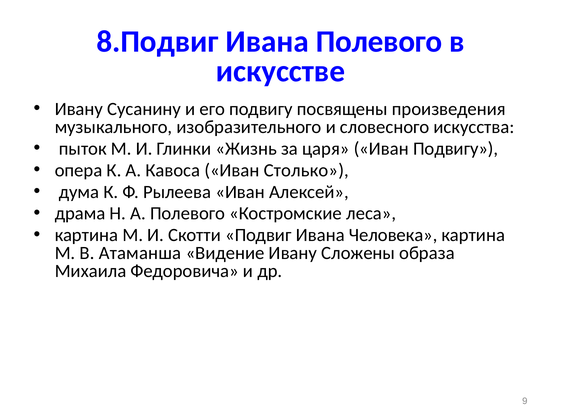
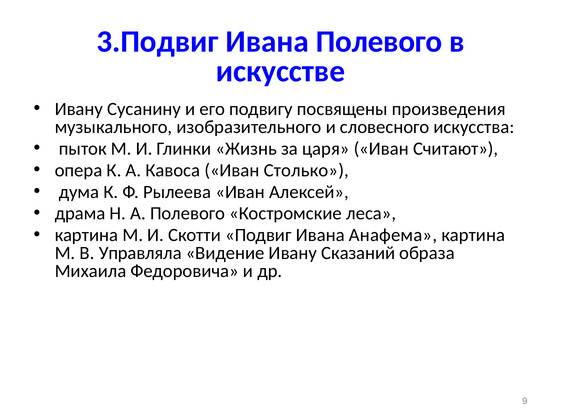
8.Подвиг: 8.Подвиг -> 3.Подвиг
Иван Подвигу: Подвигу -> Считают
Человека: Человека -> Анафема
Атаманша: Атаманша -> Управляла
Сложены: Сложены -> Сказаний
